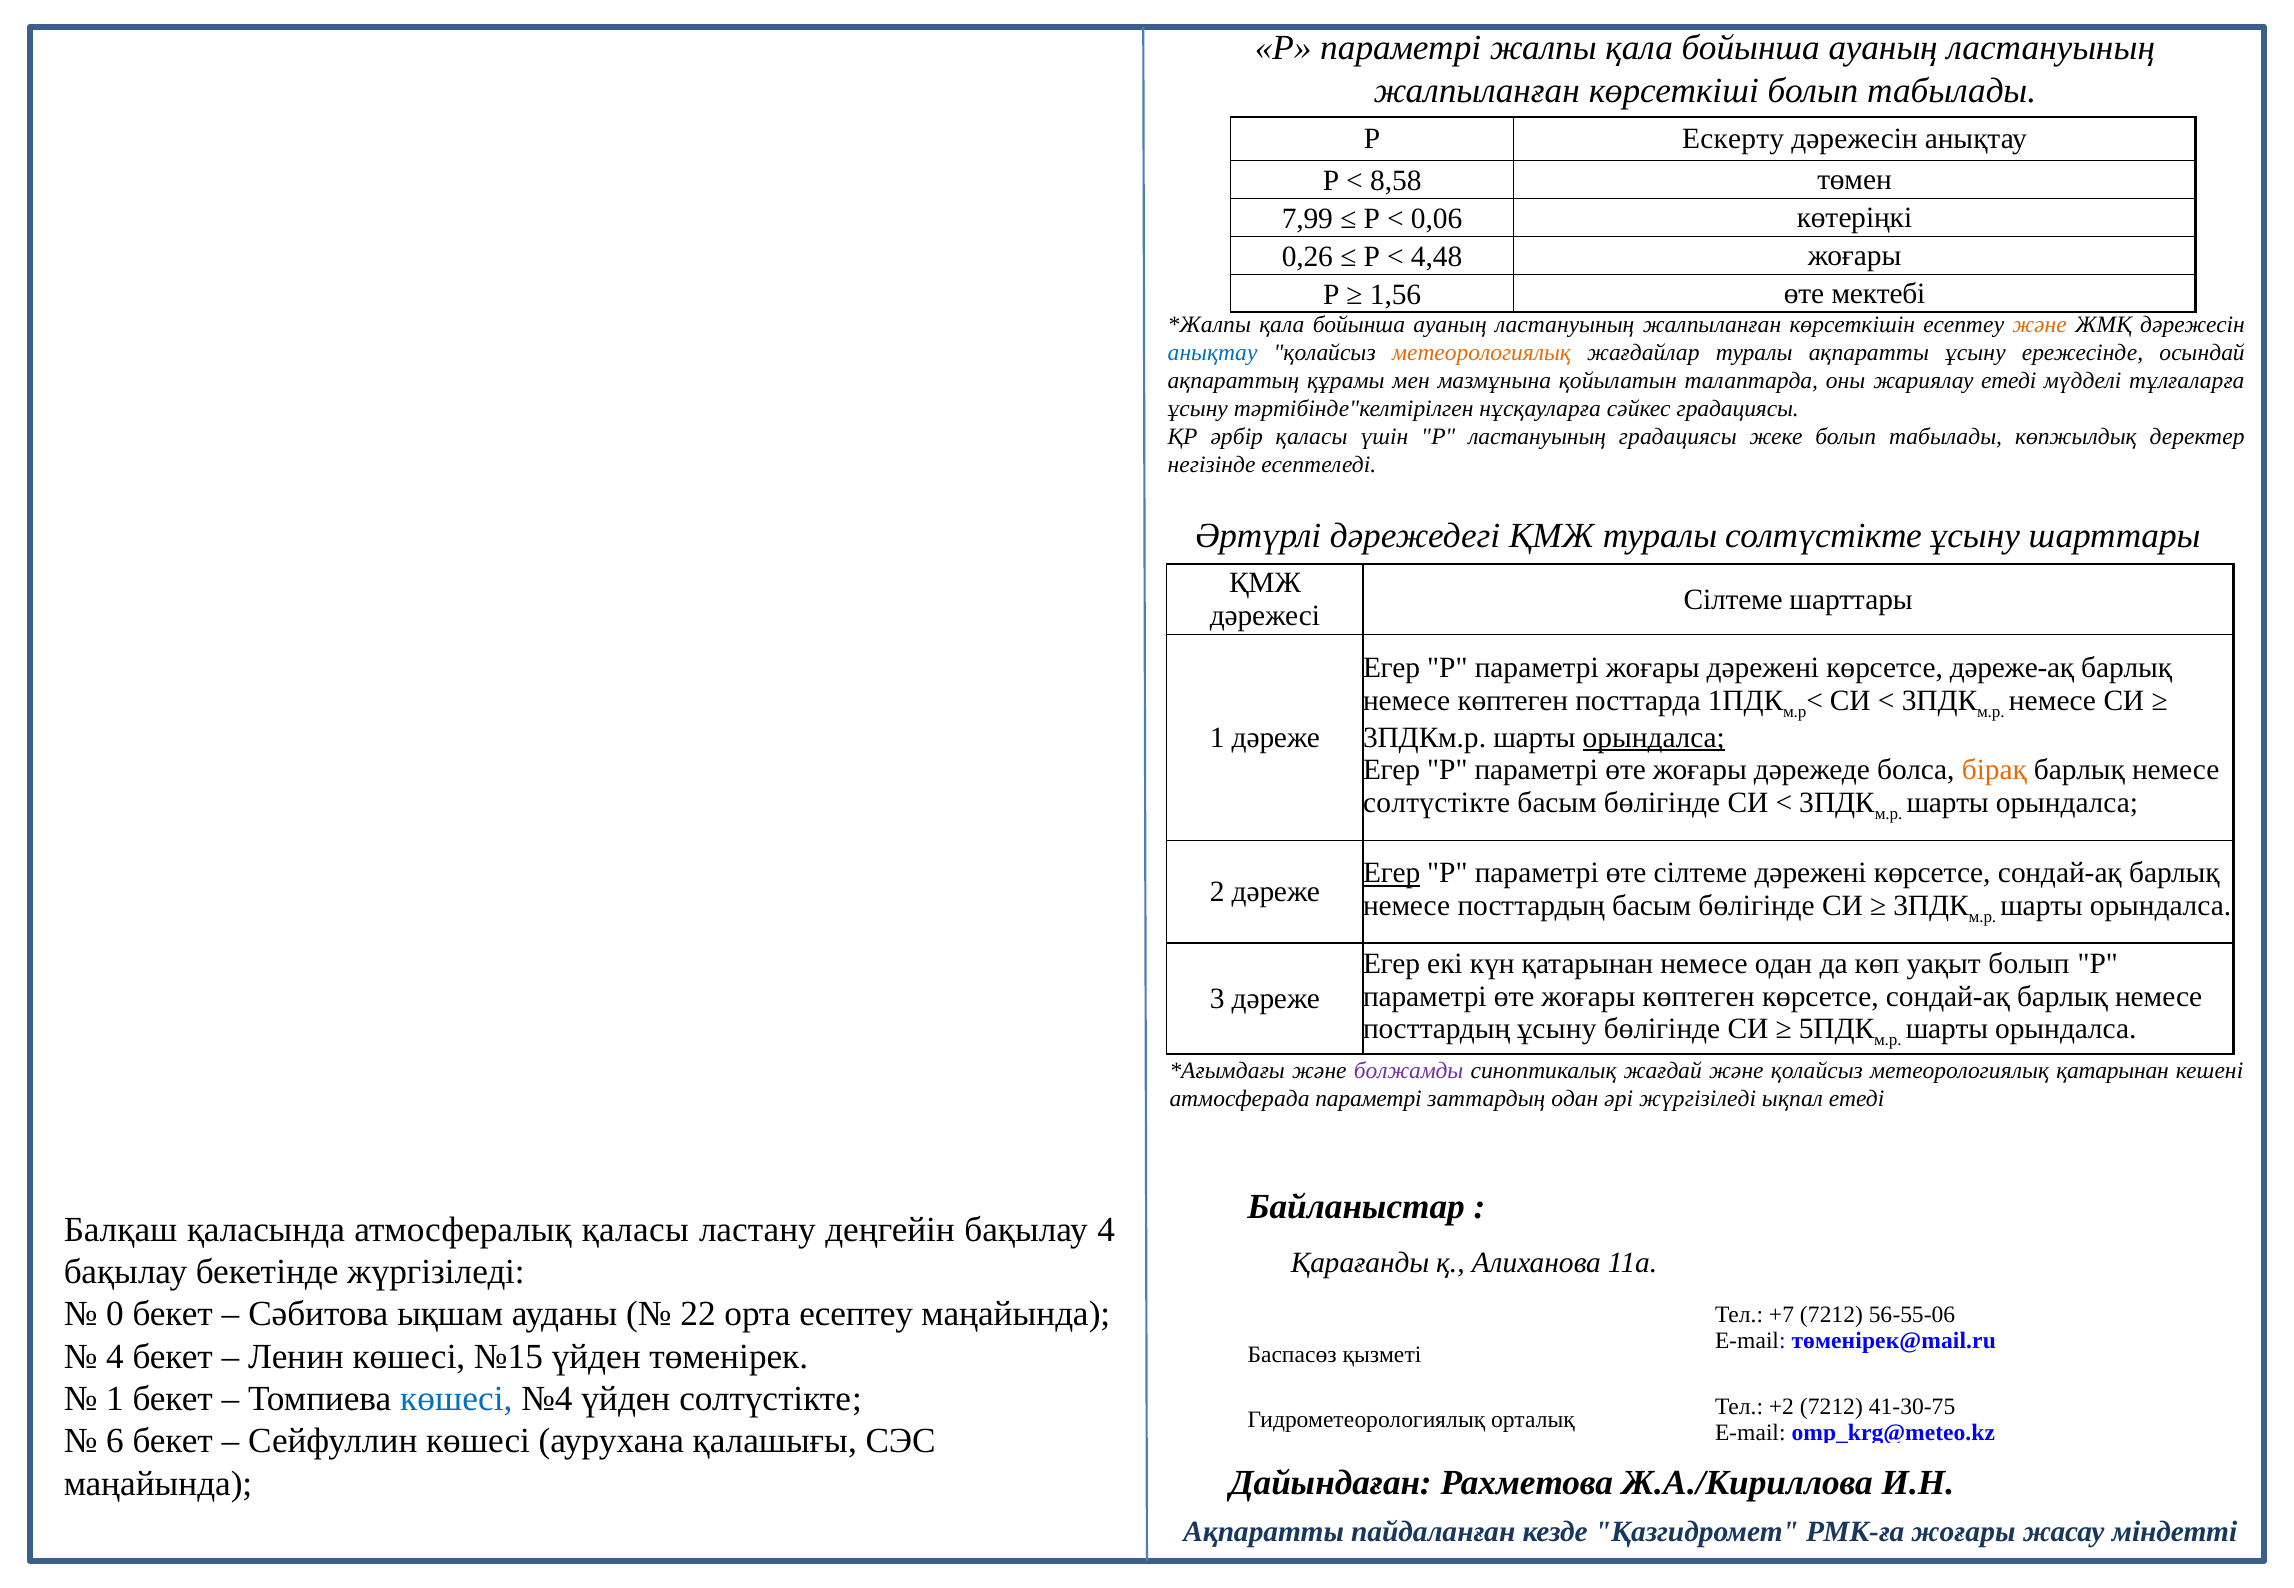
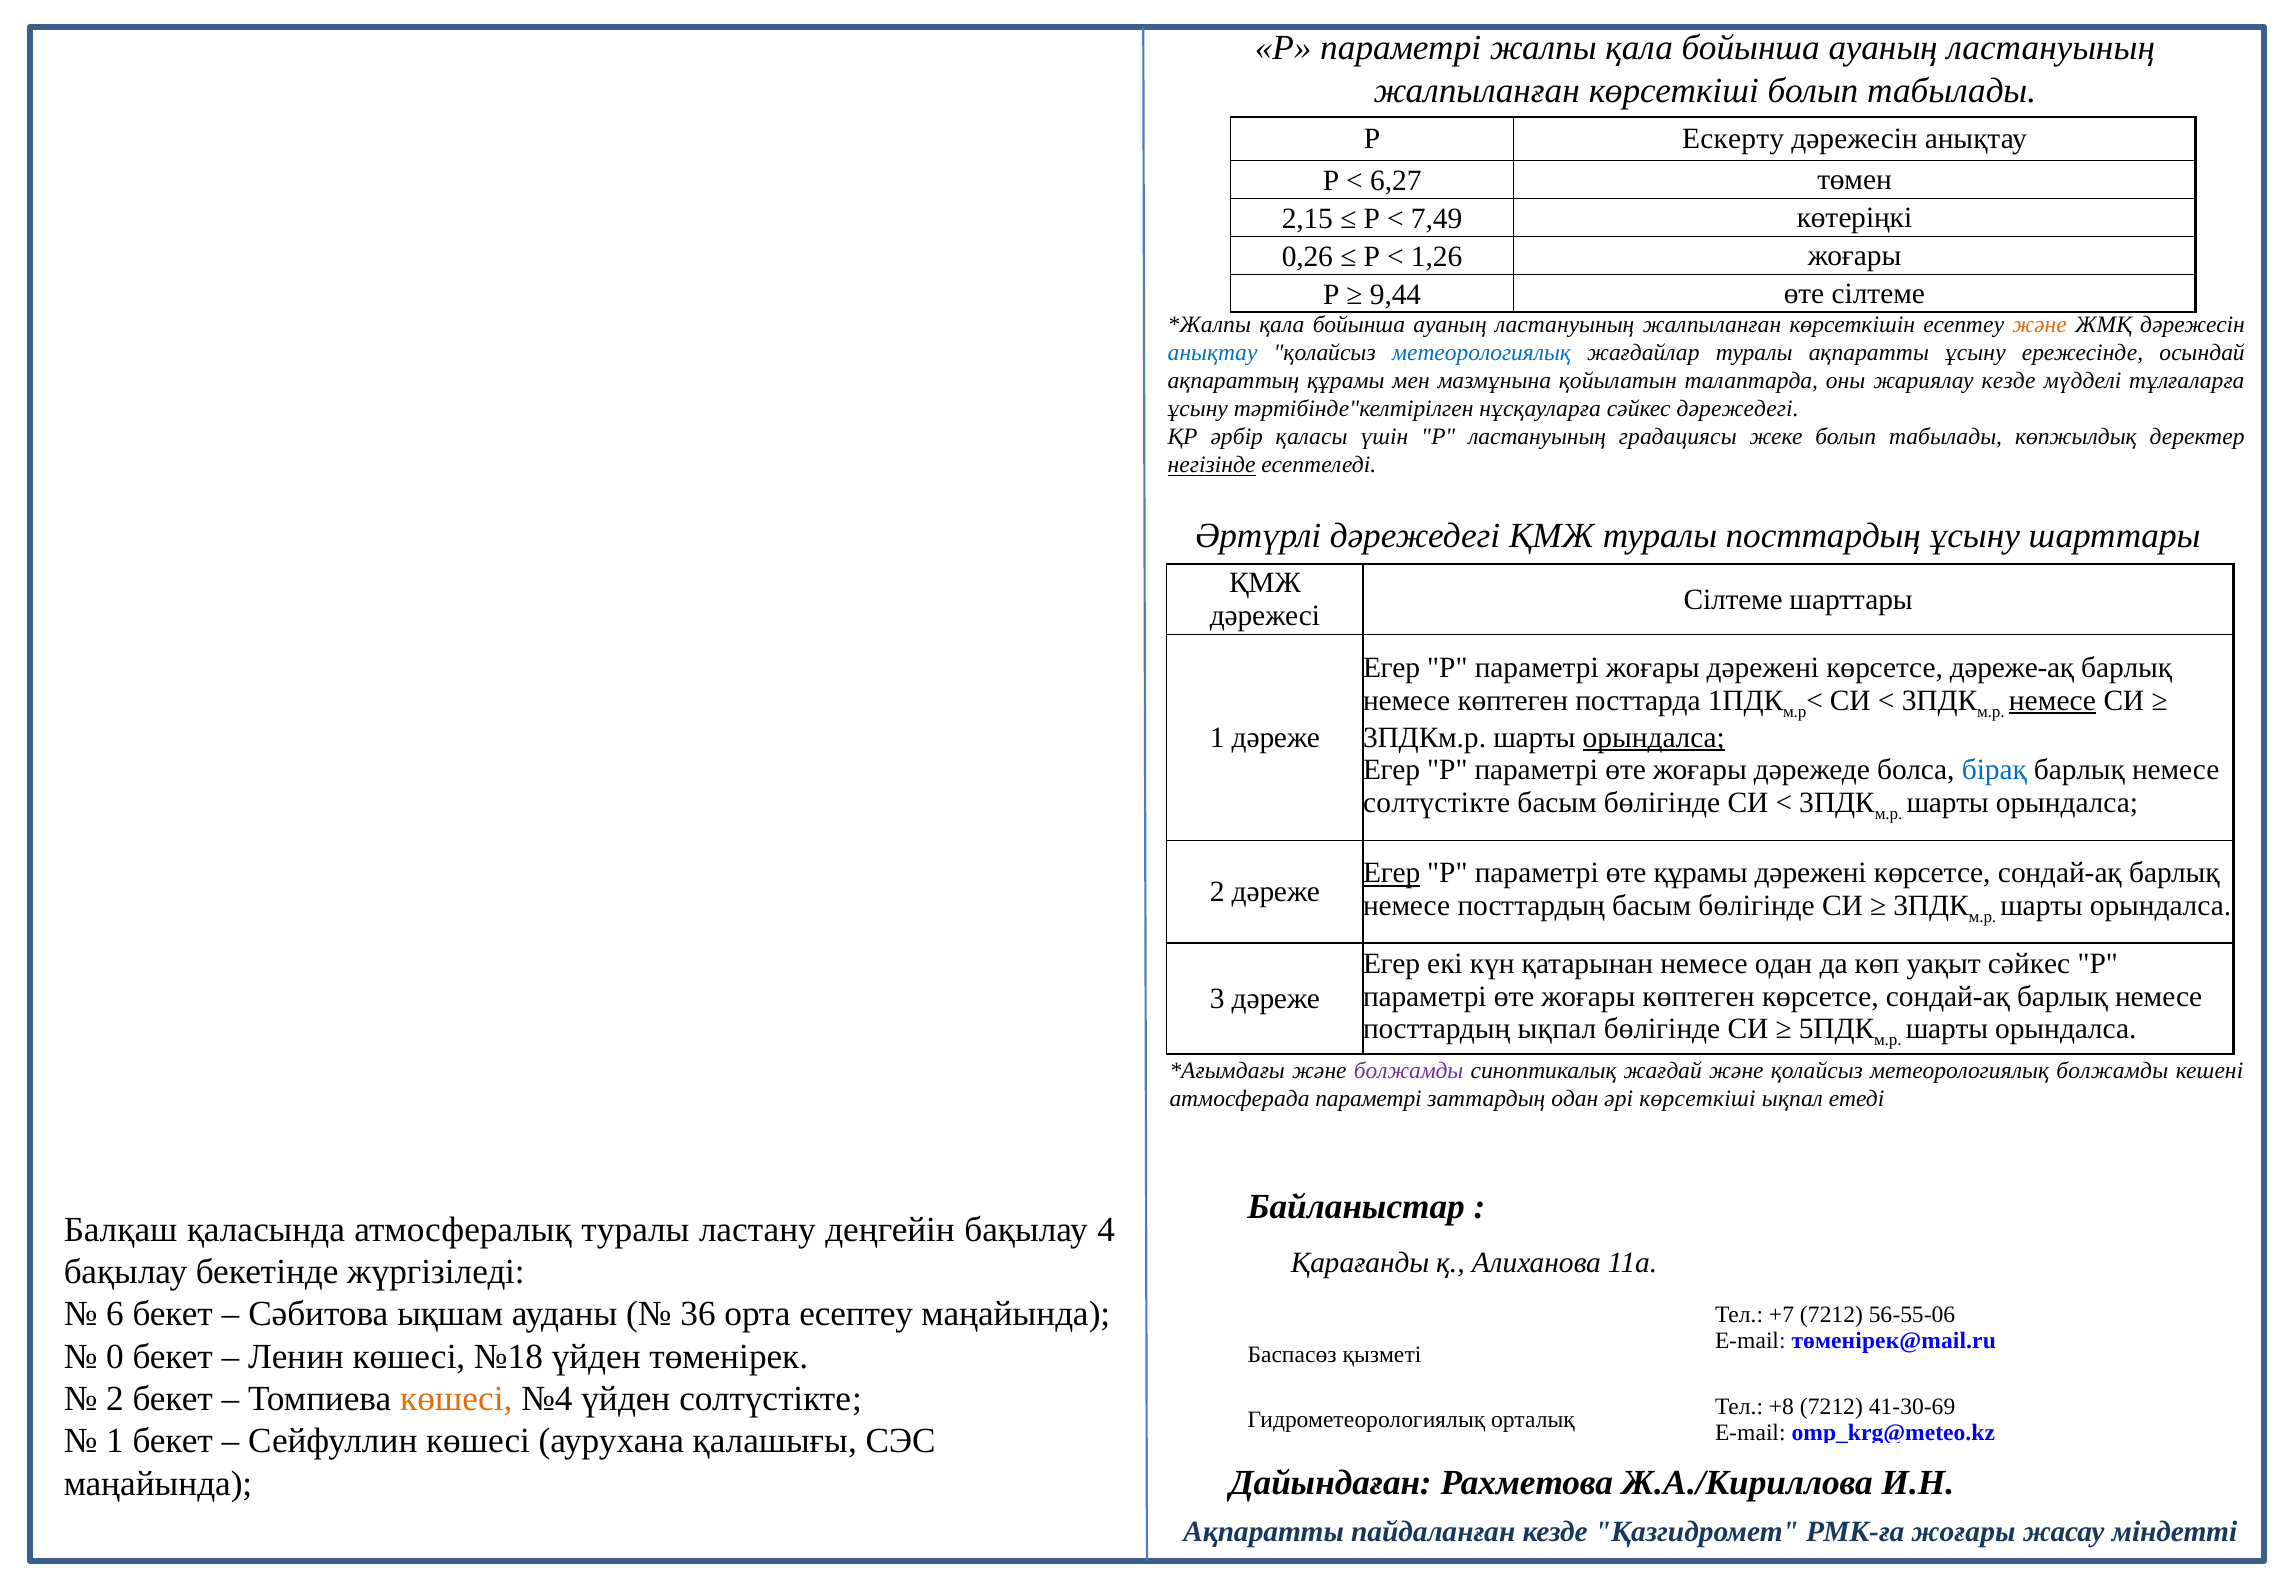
8,58: 8,58 -> 6,27
7,99: 7,99 -> 2,15
0,06: 0,06 -> 7,49
4,48: 4,48 -> 1,26
1,56: 1,56 -> 9,44
өте мектебі: мектебі -> сілтеме
метеорологиялық at (1482, 353) colour: orange -> blue
жариялау етеді: етеді -> кезде
сәйкес градациясы: градациясы -> дәрежедегі
негізінде underline: none -> present
туралы солтүстікте: солтүстікте -> посттардың
немесе at (2052, 701) underline: none -> present
бірақ colour: orange -> blue
өте сілтеме: сілтеме -> құрамы
уақыт болып: болып -> сәйкес
посттардың ұсыну: ұсыну -> ықпал
метеорологиялық қатарынан: қатарынан -> болжамды
әрі жүргізіледі: жүргізіледі -> көрсеткіші
атмосфералық қаласы: қаласы -> туралы
0: 0 -> 6
22: 22 -> 36
4 at (115, 1357): 4 -> 0
№15: №15 -> №18
1 at (115, 1399): 1 -> 2
көшесі at (456, 1399) colour: blue -> orange
+2: +2 -> +8
41-30-75: 41-30-75 -> 41-30-69
6 at (115, 1441): 6 -> 1
